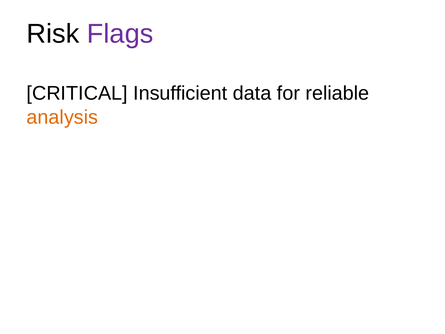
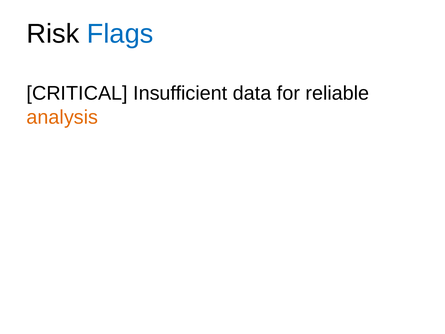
Flags colour: purple -> blue
